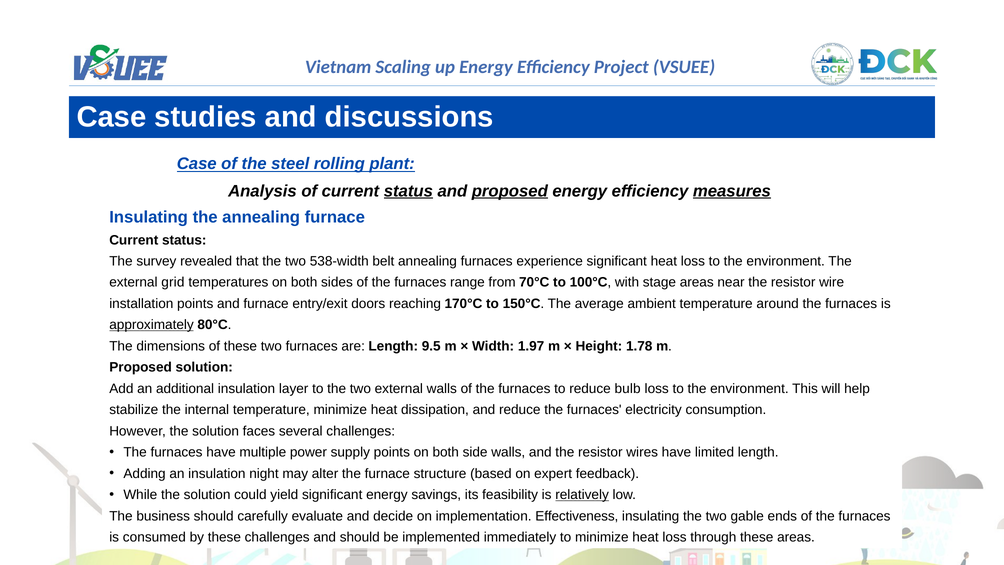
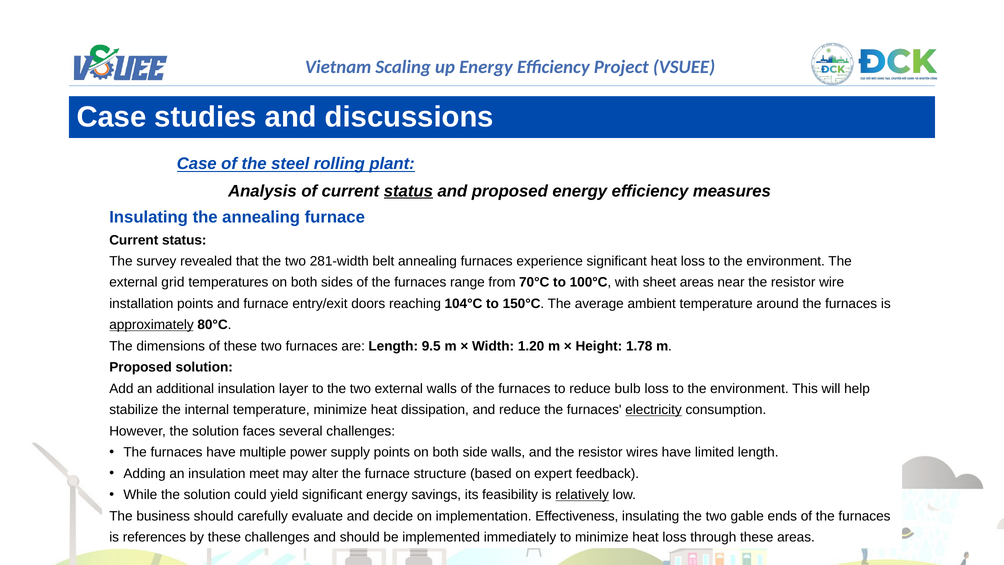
proposed at (510, 191) underline: present -> none
measures underline: present -> none
538-width: 538-width -> 281-width
stage: stage -> sheet
170°C: 170°C -> 104°C
1.97: 1.97 -> 1.20
electricity underline: none -> present
night: night -> meet
consumed: consumed -> references
